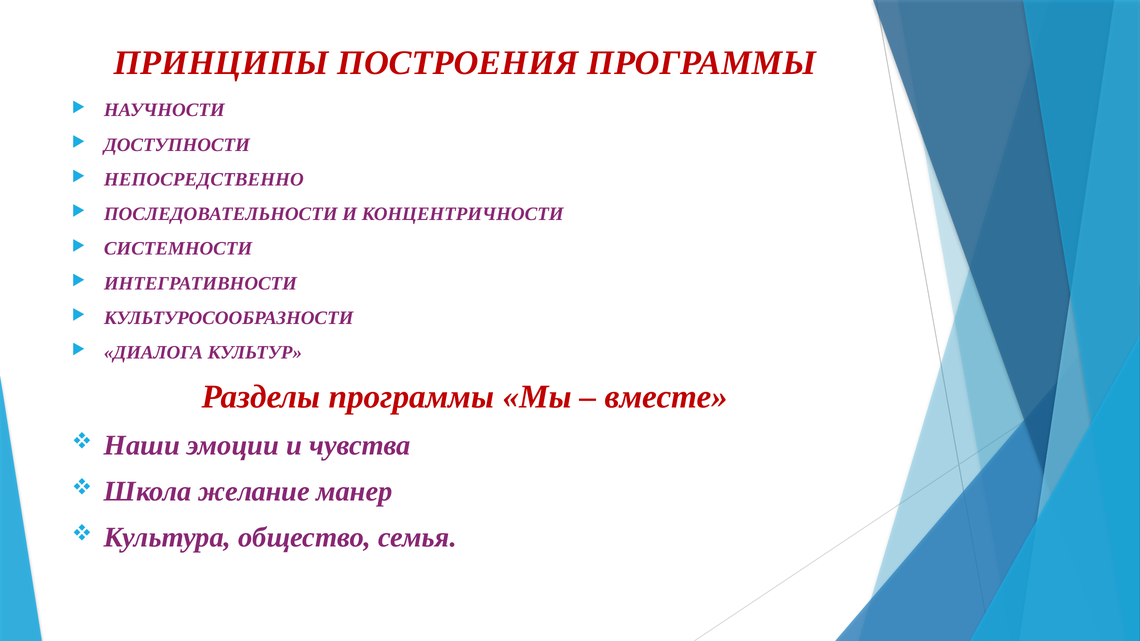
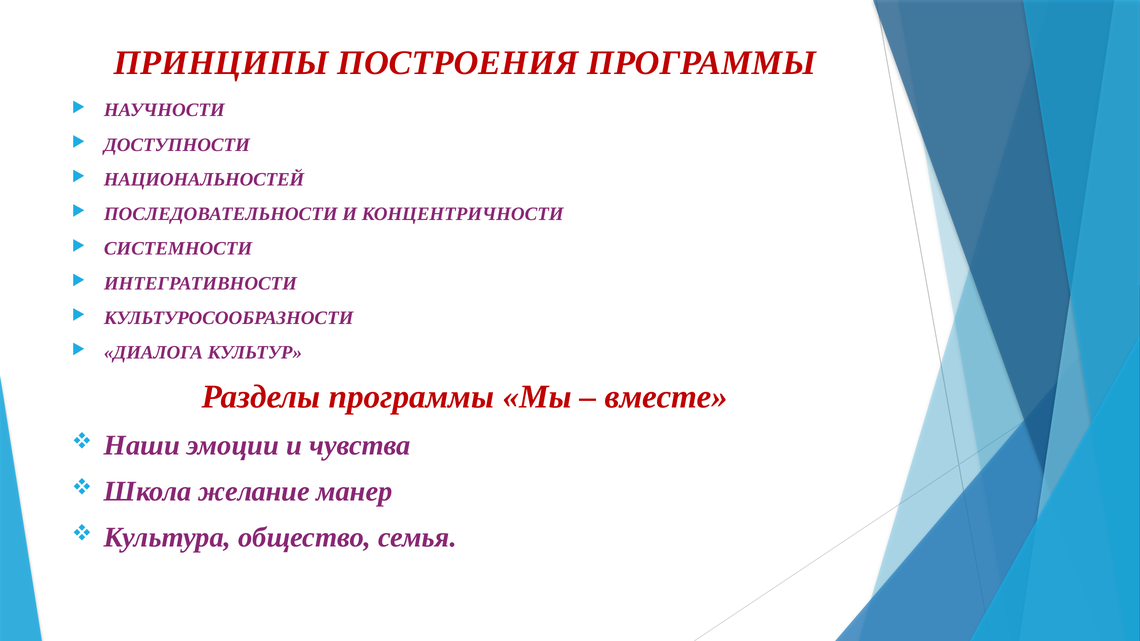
НЕПОСРЕДСТВЕННО: НЕПОСРЕДСТВЕННО -> НАЦИОНАЛЬНОСТЕЙ
